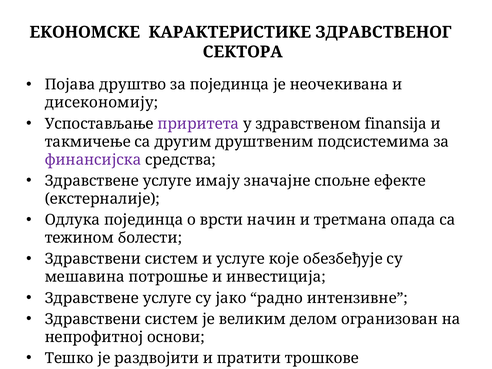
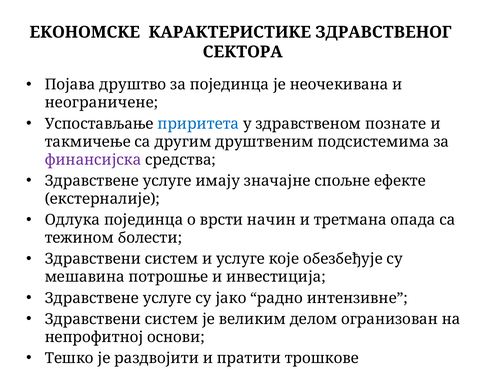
дисекономију: дисекономију -> неограничене
приритета colour: purple -> blue
finansija: finansija -> познате
